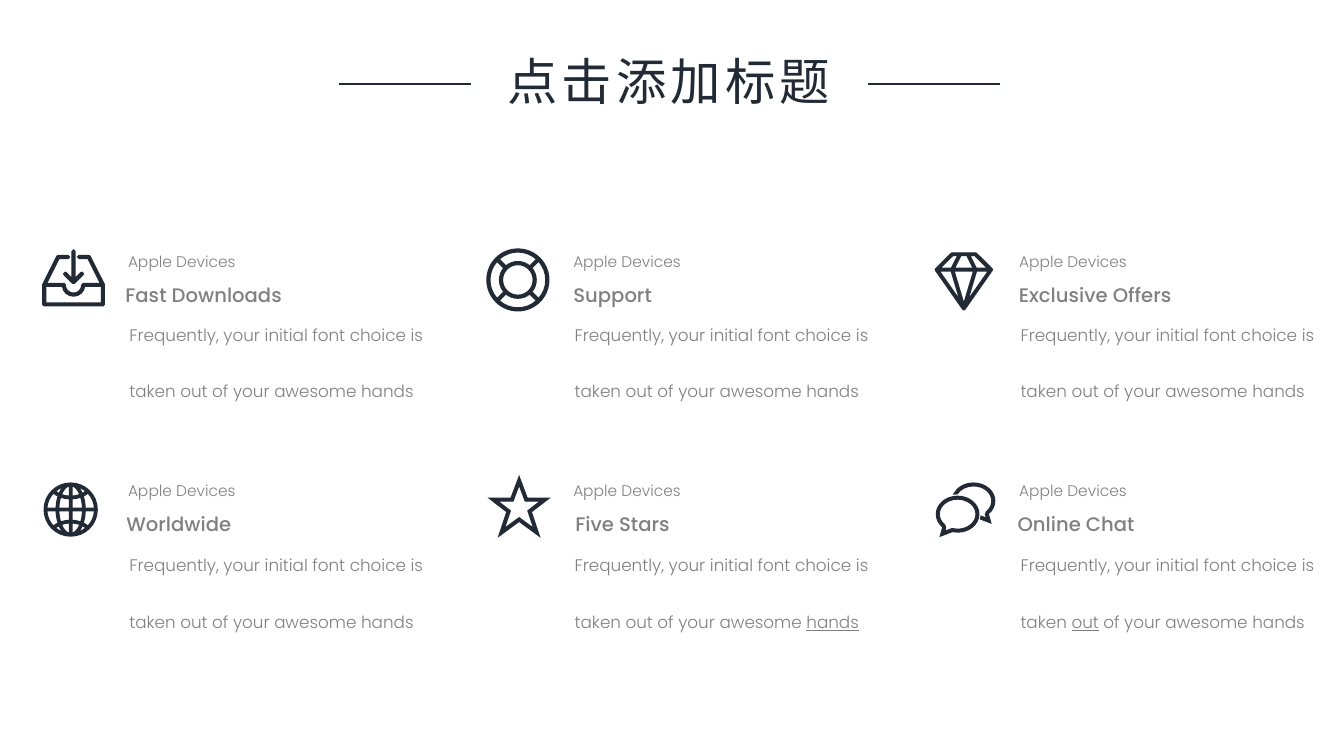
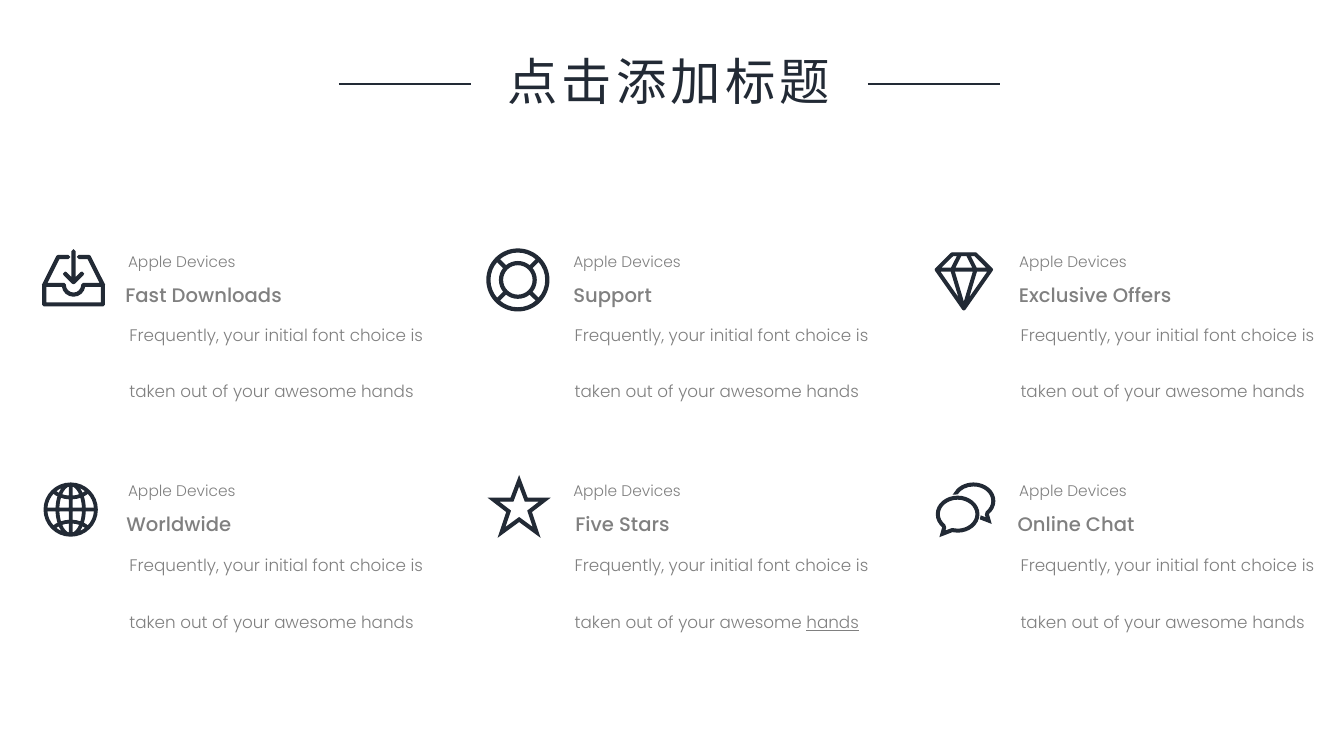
out at (1085, 623) underline: present -> none
